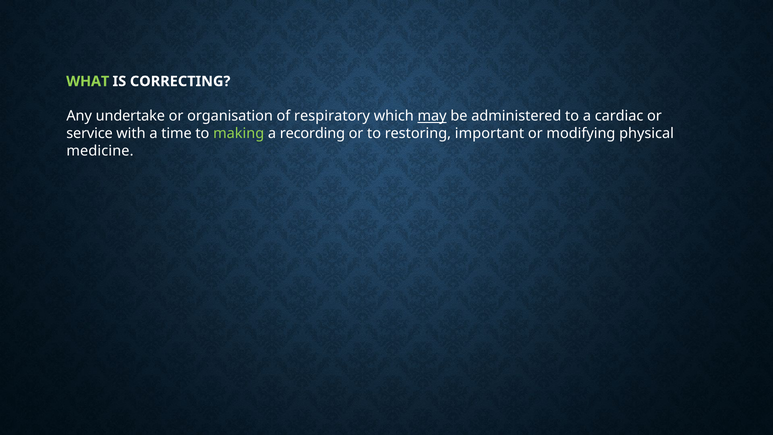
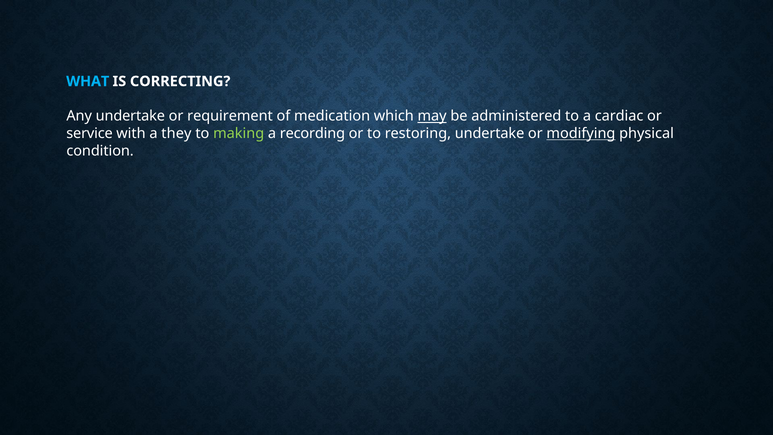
WHAT colour: light green -> light blue
organisation: organisation -> requirement
respiratory: respiratory -> medication
time: time -> they
restoring important: important -> undertake
modifying underline: none -> present
medicine: medicine -> condition
